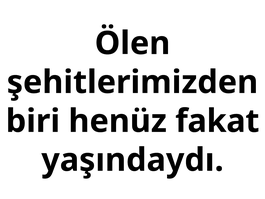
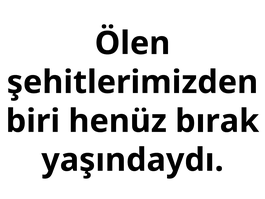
fakat: fakat -> bırak
